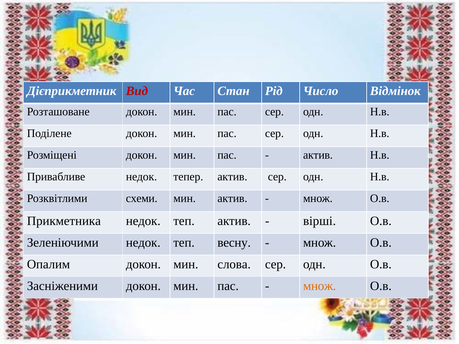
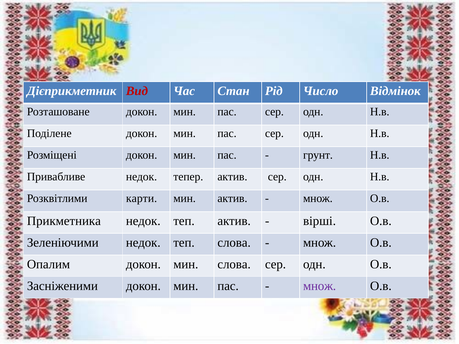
актив at (318, 155): актив -> грунт
схеми: схеми -> карти
теп весну: весну -> слова
множ at (320, 286) colour: orange -> purple
